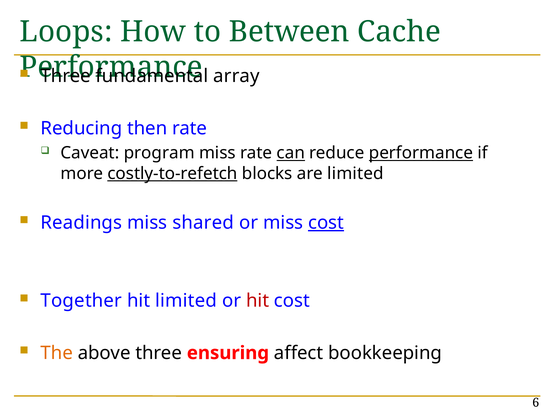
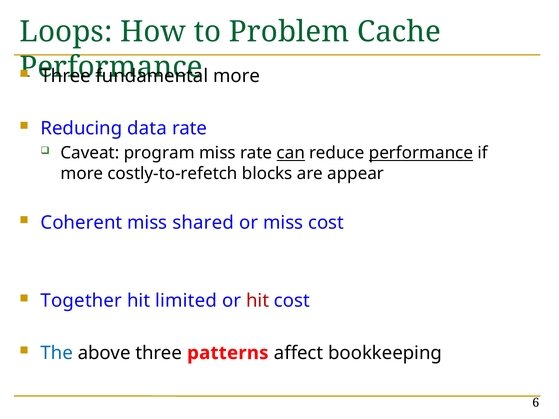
Between: Between -> Problem
array at (236, 76): array -> more
then: then -> data
costly-to-refetch underline: present -> none
are limited: limited -> appear
Readings: Readings -> Coherent
cost at (326, 223) underline: present -> none
The colour: orange -> blue
ensuring: ensuring -> patterns
